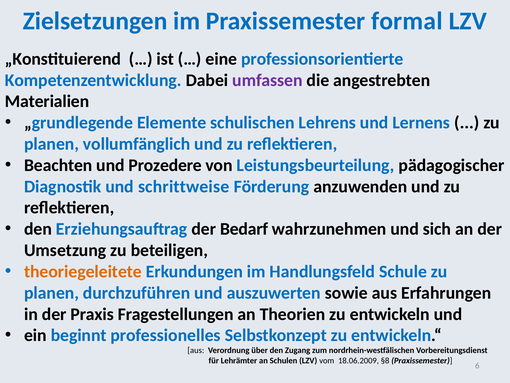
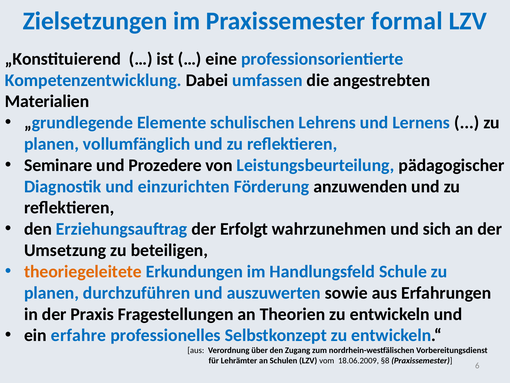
umfassen colour: purple -> blue
Beachten: Beachten -> Seminare
schrittweise: schrittweise -> einzurichten
Bedarf: Bedarf -> Erfolgt
beginnt: beginnt -> erfahre
